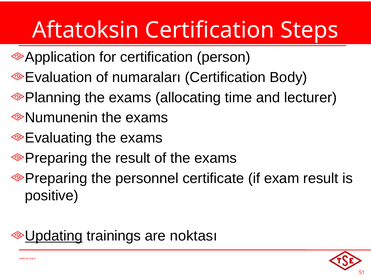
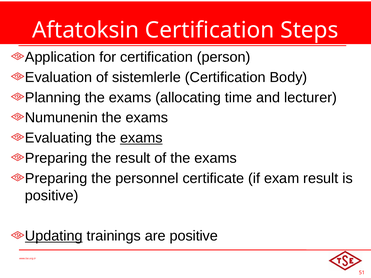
numaraları: numaraları -> sistemlerle
exams at (141, 138) underline: none -> present
are noktası: noktası -> positive
